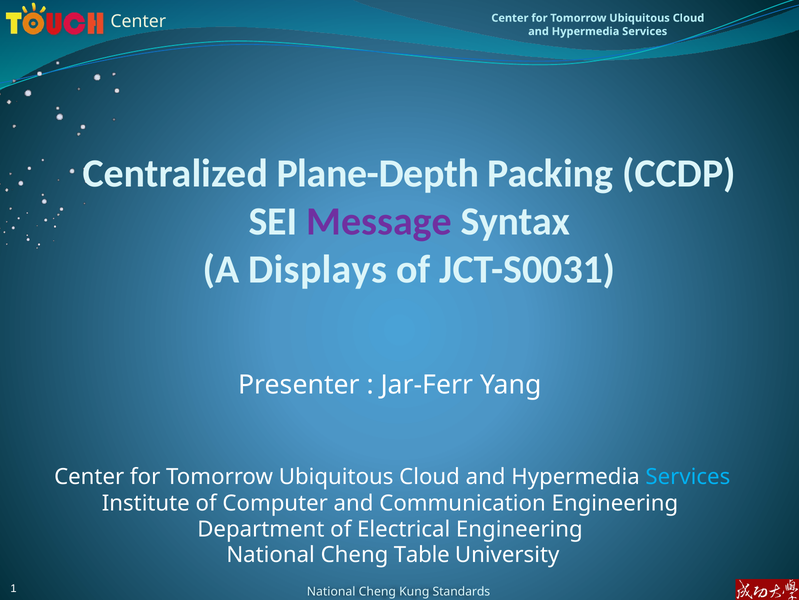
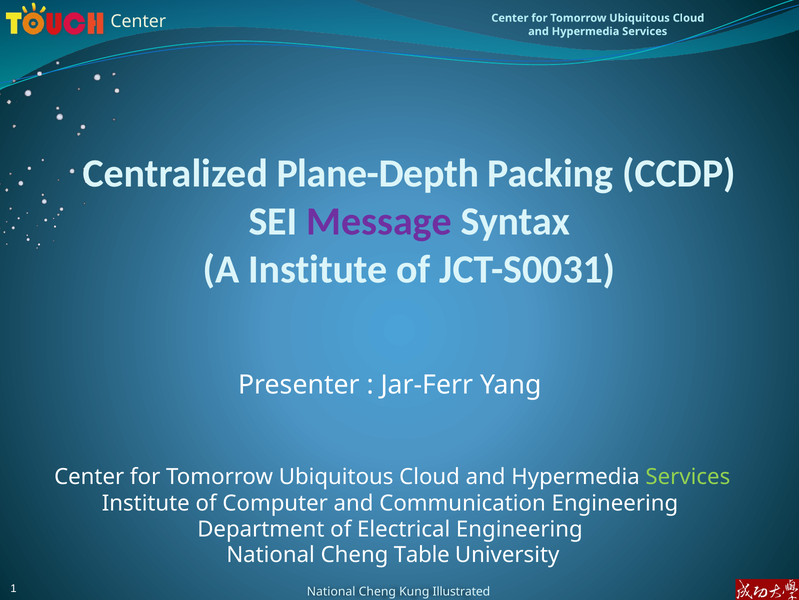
A Displays: Displays -> Institute
Services at (688, 476) colour: light blue -> light green
Standards: Standards -> Illustrated
